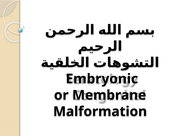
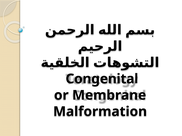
Embryonic: Embryonic -> Congenital
